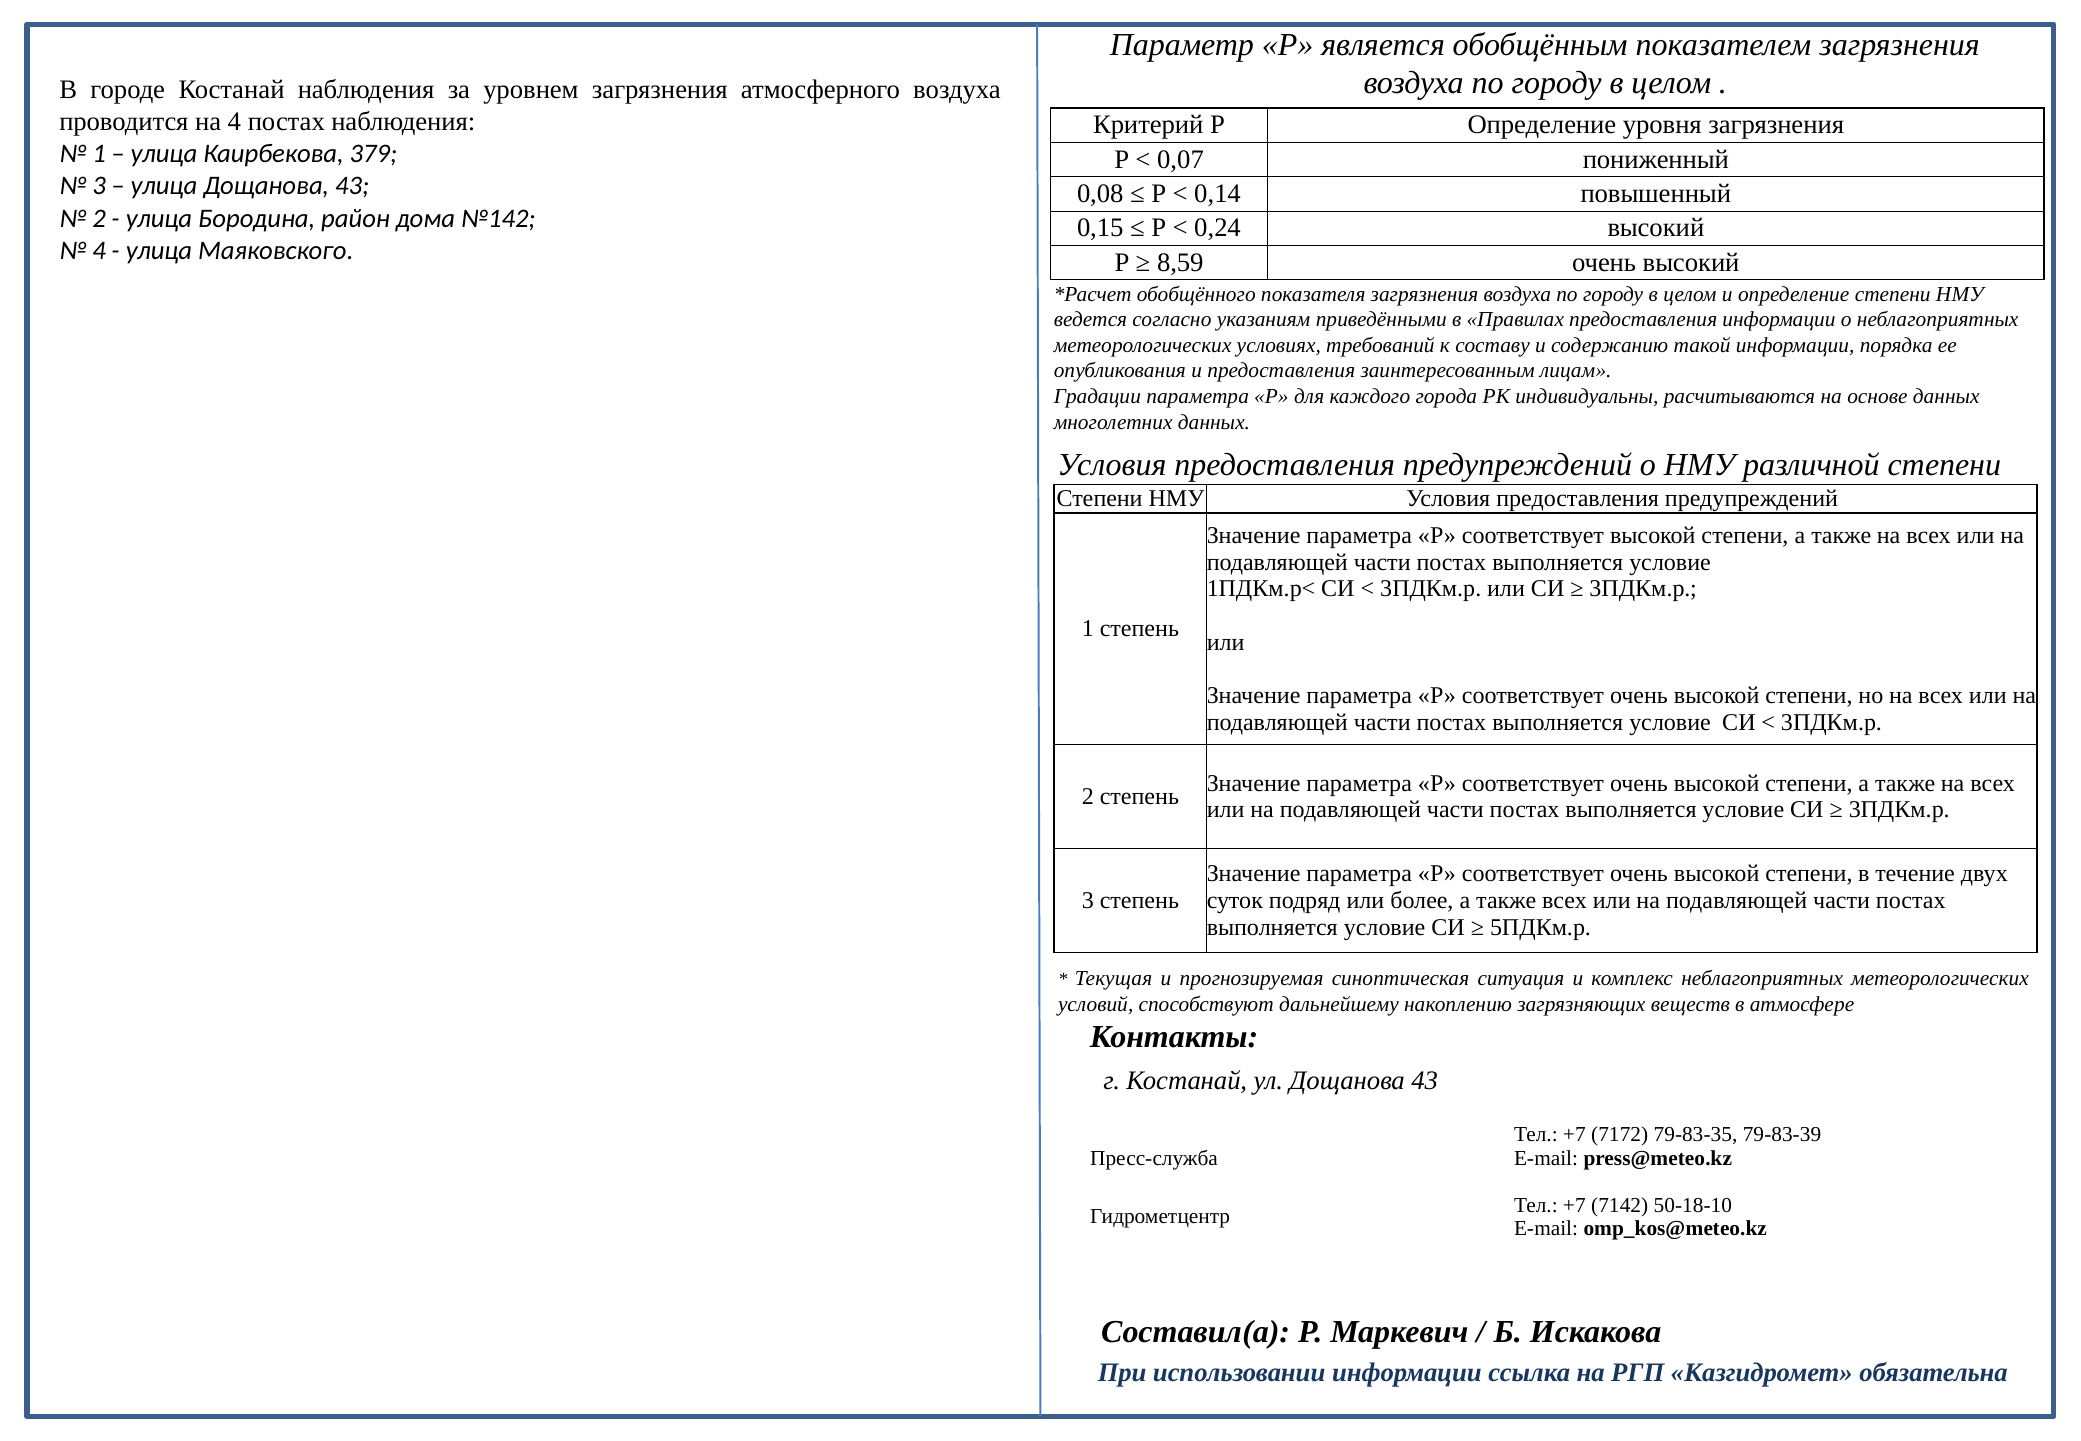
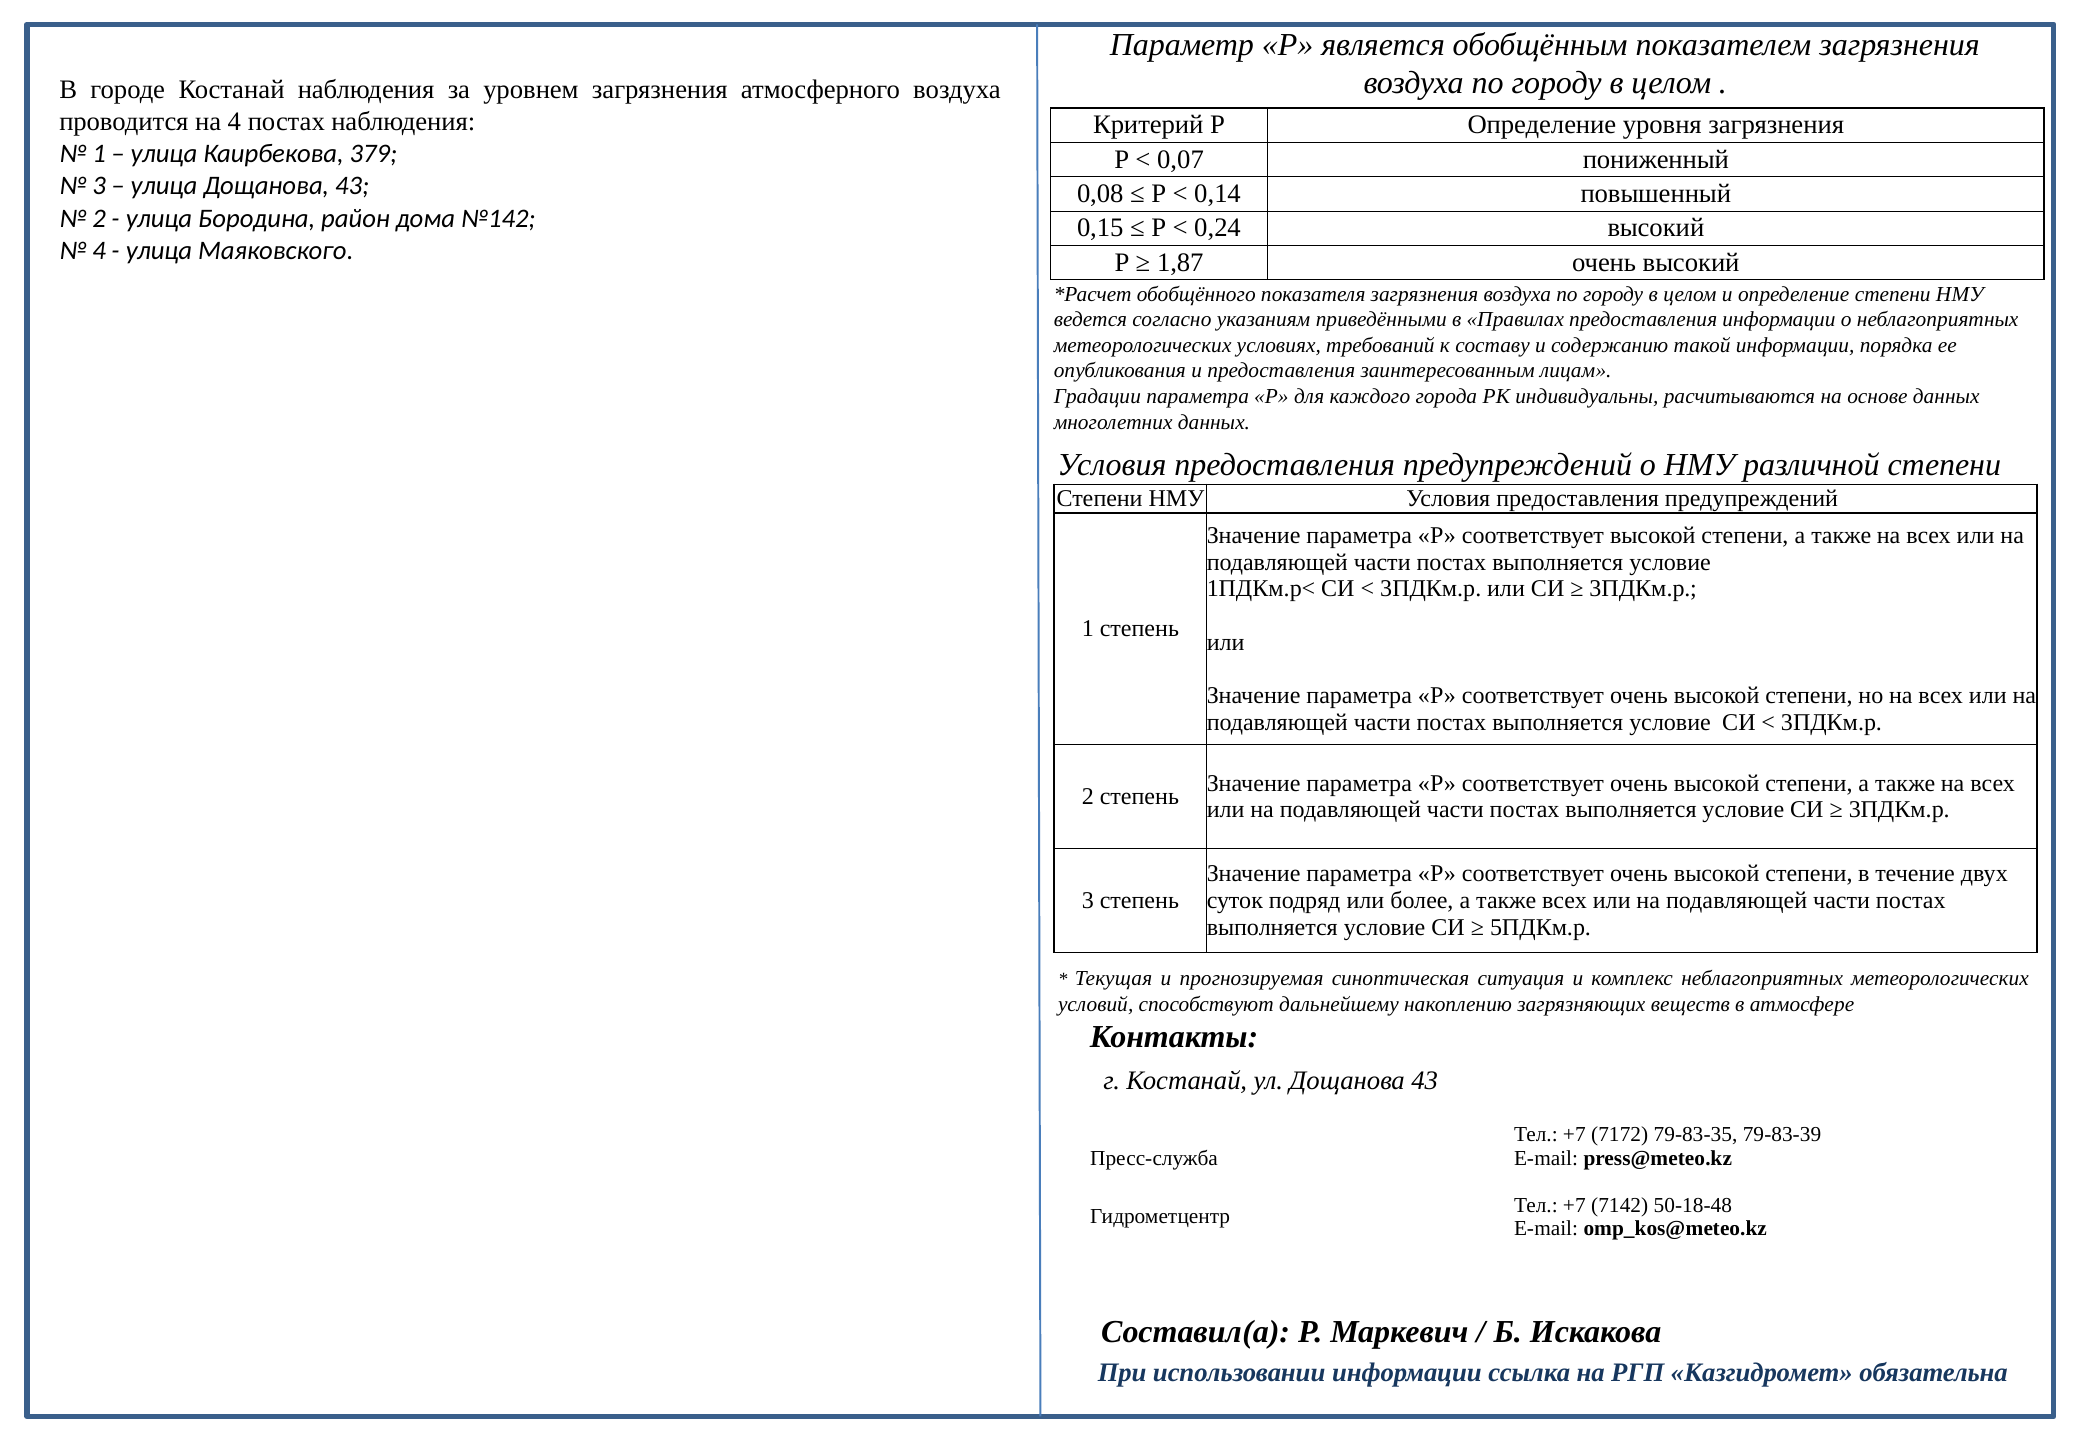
8,59: 8,59 -> 1,87
50-18-10: 50-18-10 -> 50-18-48
